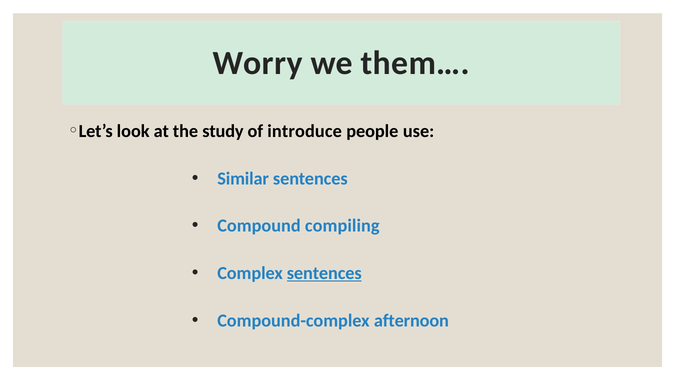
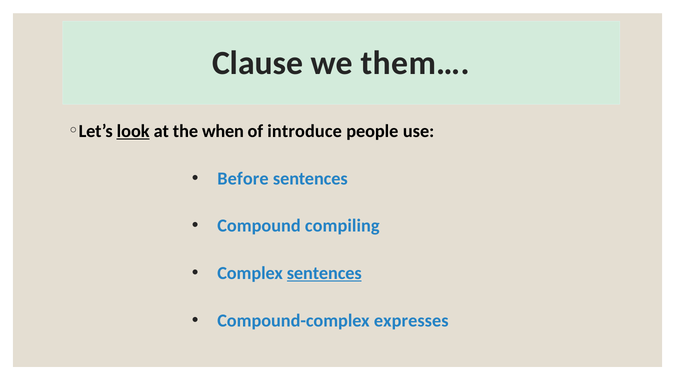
Worry: Worry -> Clause
look underline: none -> present
study: study -> when
Similar: Similar -> Before
afternoon: afternoon -> expresses
